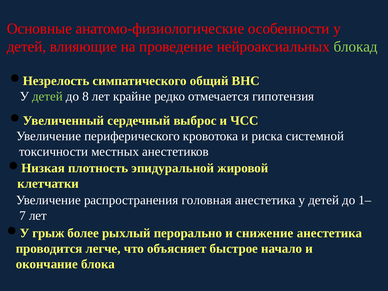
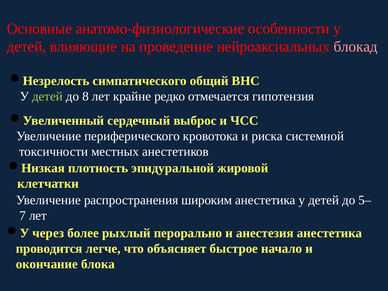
блокад colour: light green -> pink
головная: головная -> широким
1–: 1– -> 5–
грыж: грыж -> через
снижение: снижение -> анестезия
